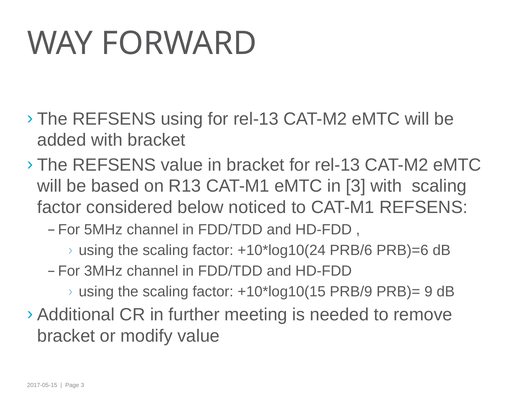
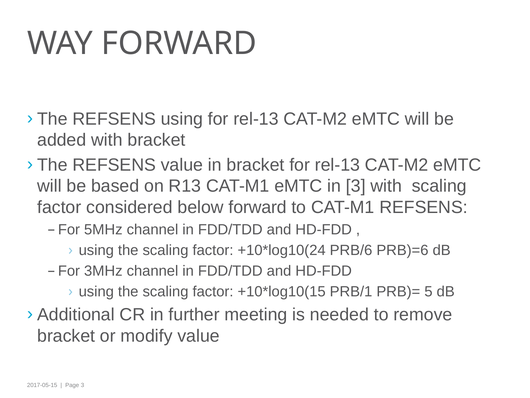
below noticed: noticed -> forward
PRB/9: PRB/9 -> PRB/1
9: 9 -> 5
